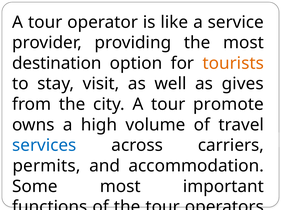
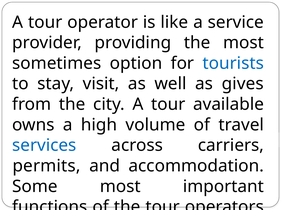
destination: destination -> sometimes
tourists colour: orange -> blue
promote: promote -> available
